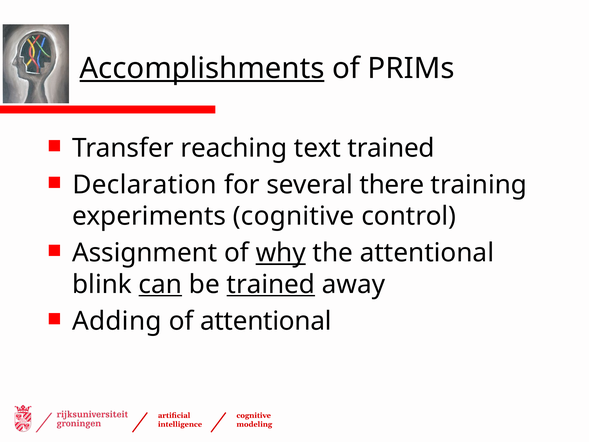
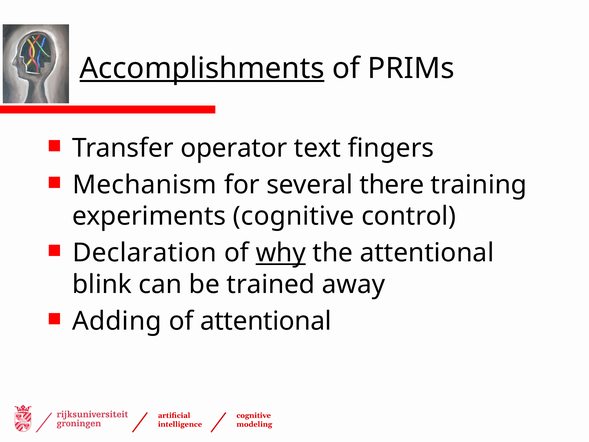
reaching: reaching -> operator
text trained: trained -> fingers
Declaration: Declaration -> Mechanism
Assignment: Assignment -> Declaration
can underline: present -> none
trained at (271, 284) underline: present -> none
